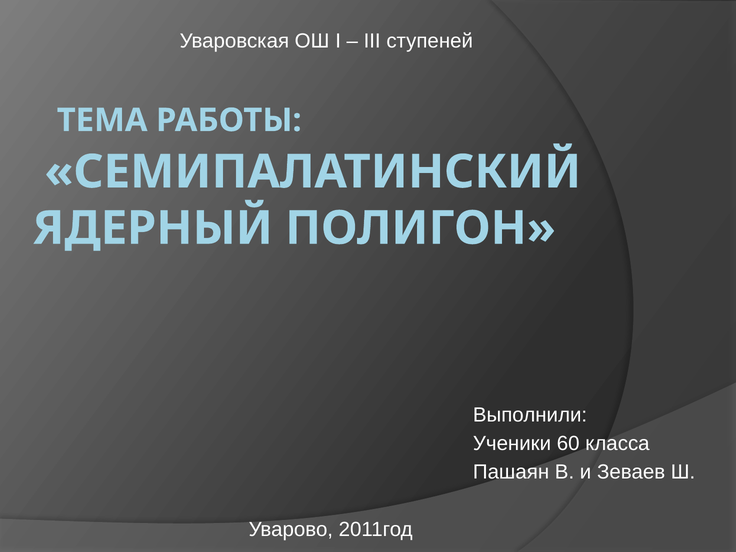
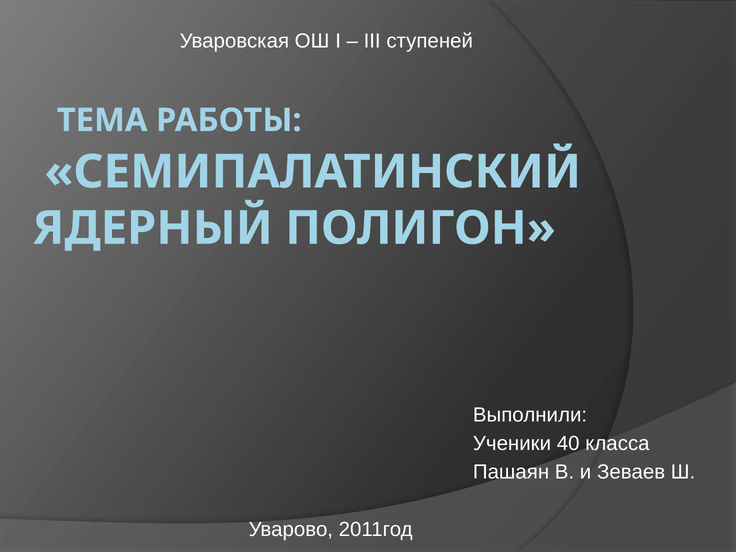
60: 60 -> 40
